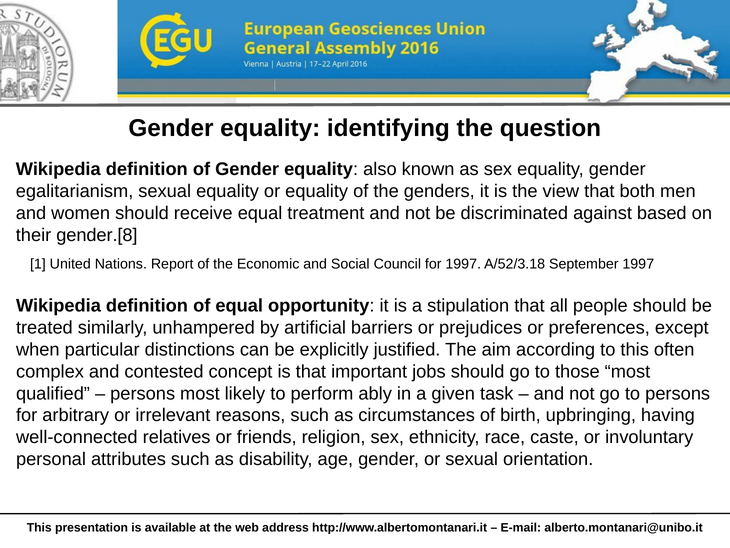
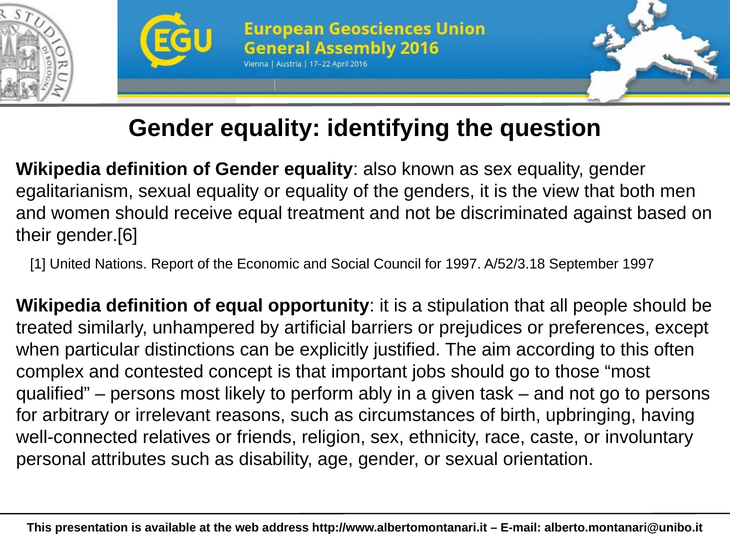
gender.[8: gender.[8 -> gender.[6
